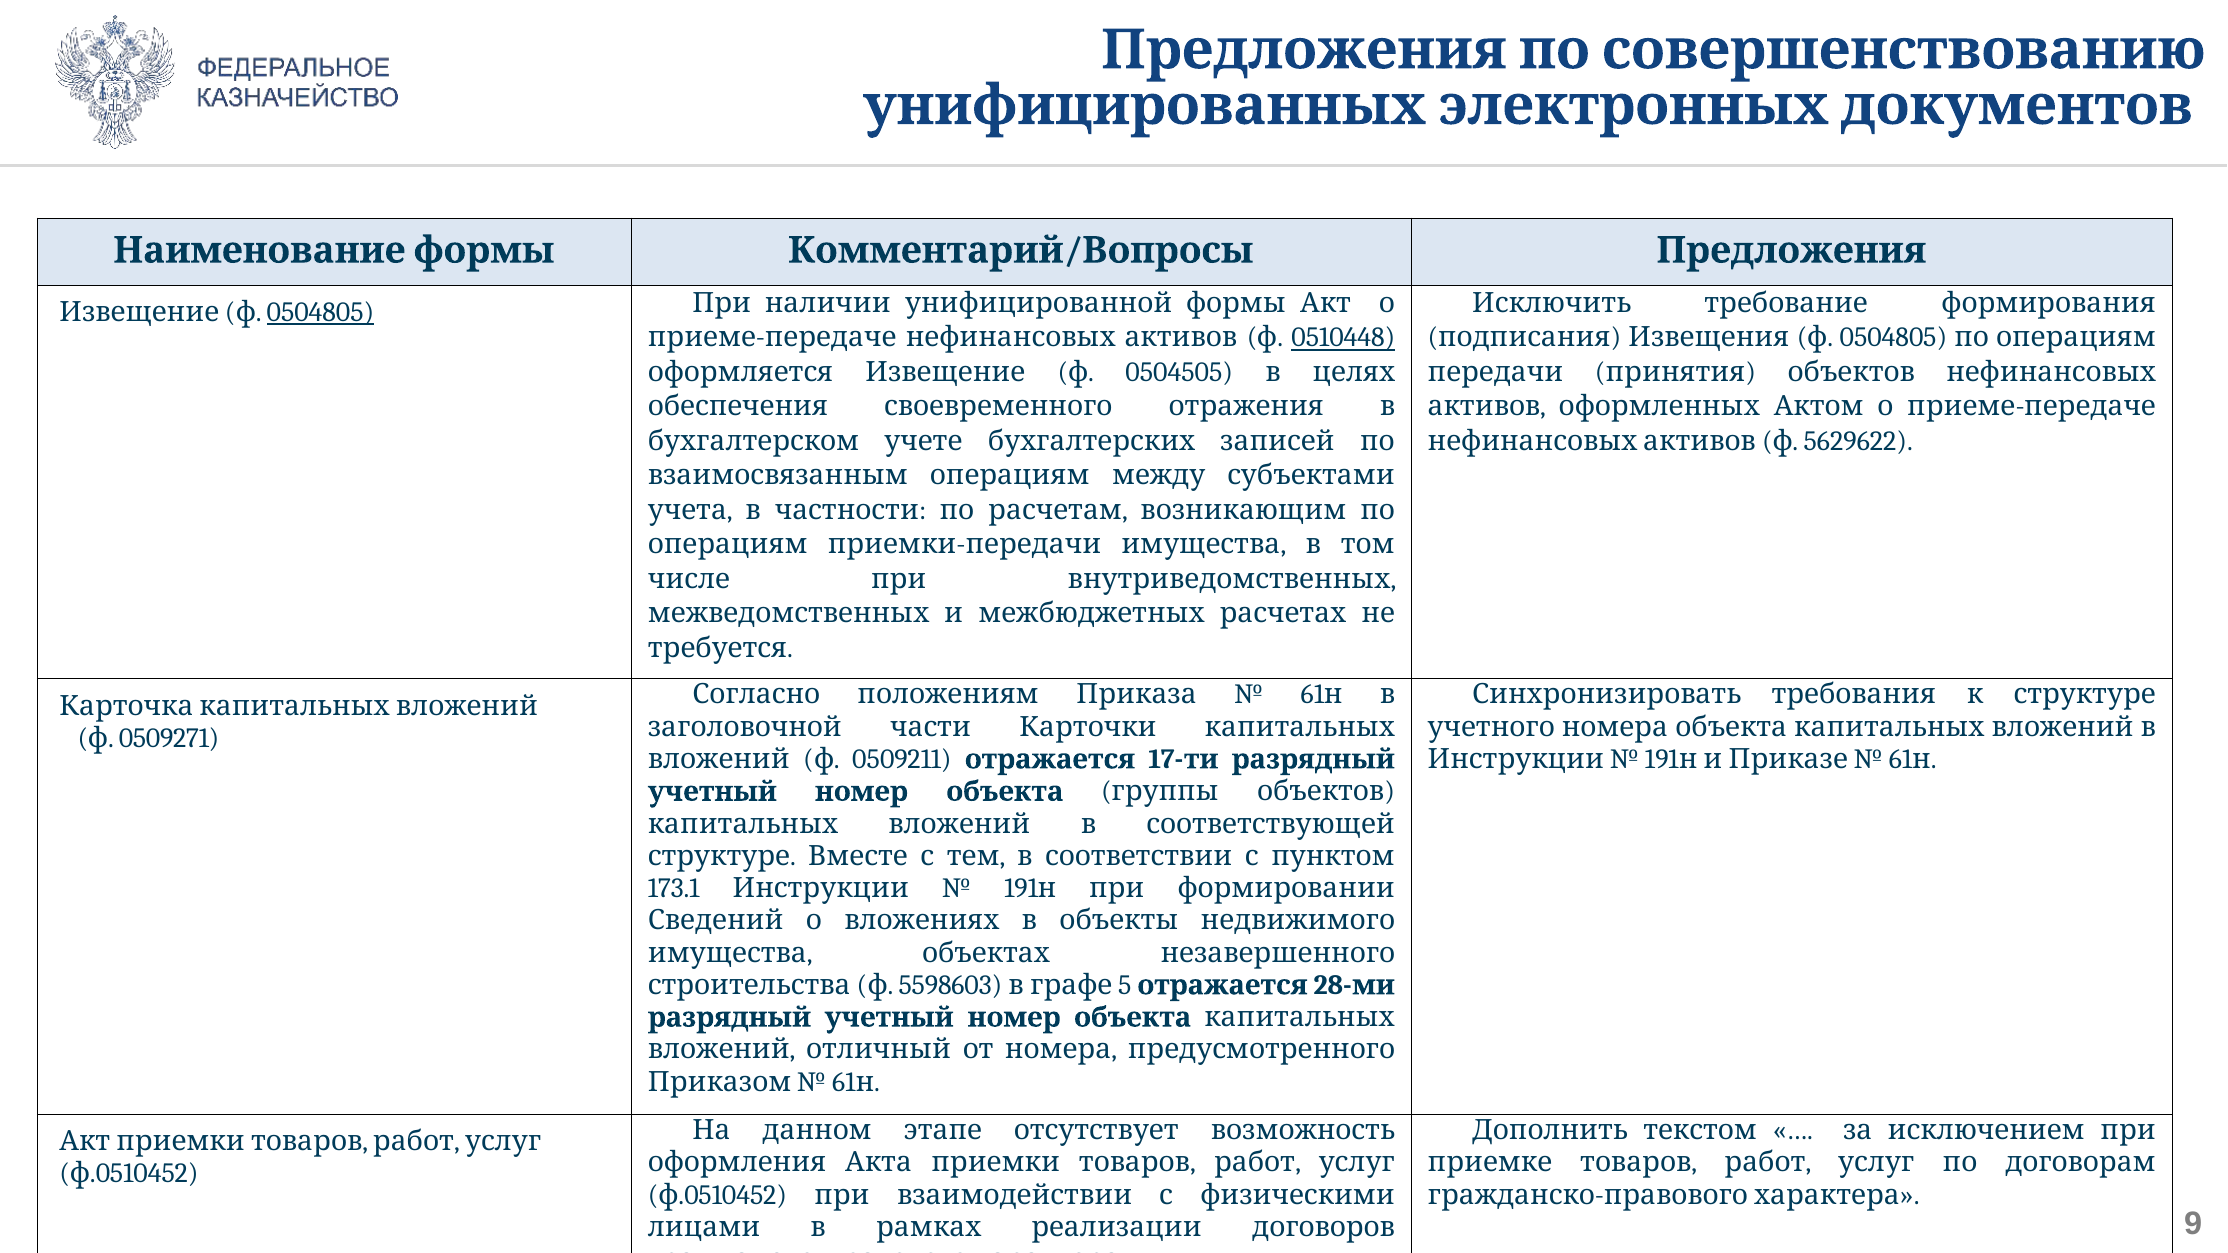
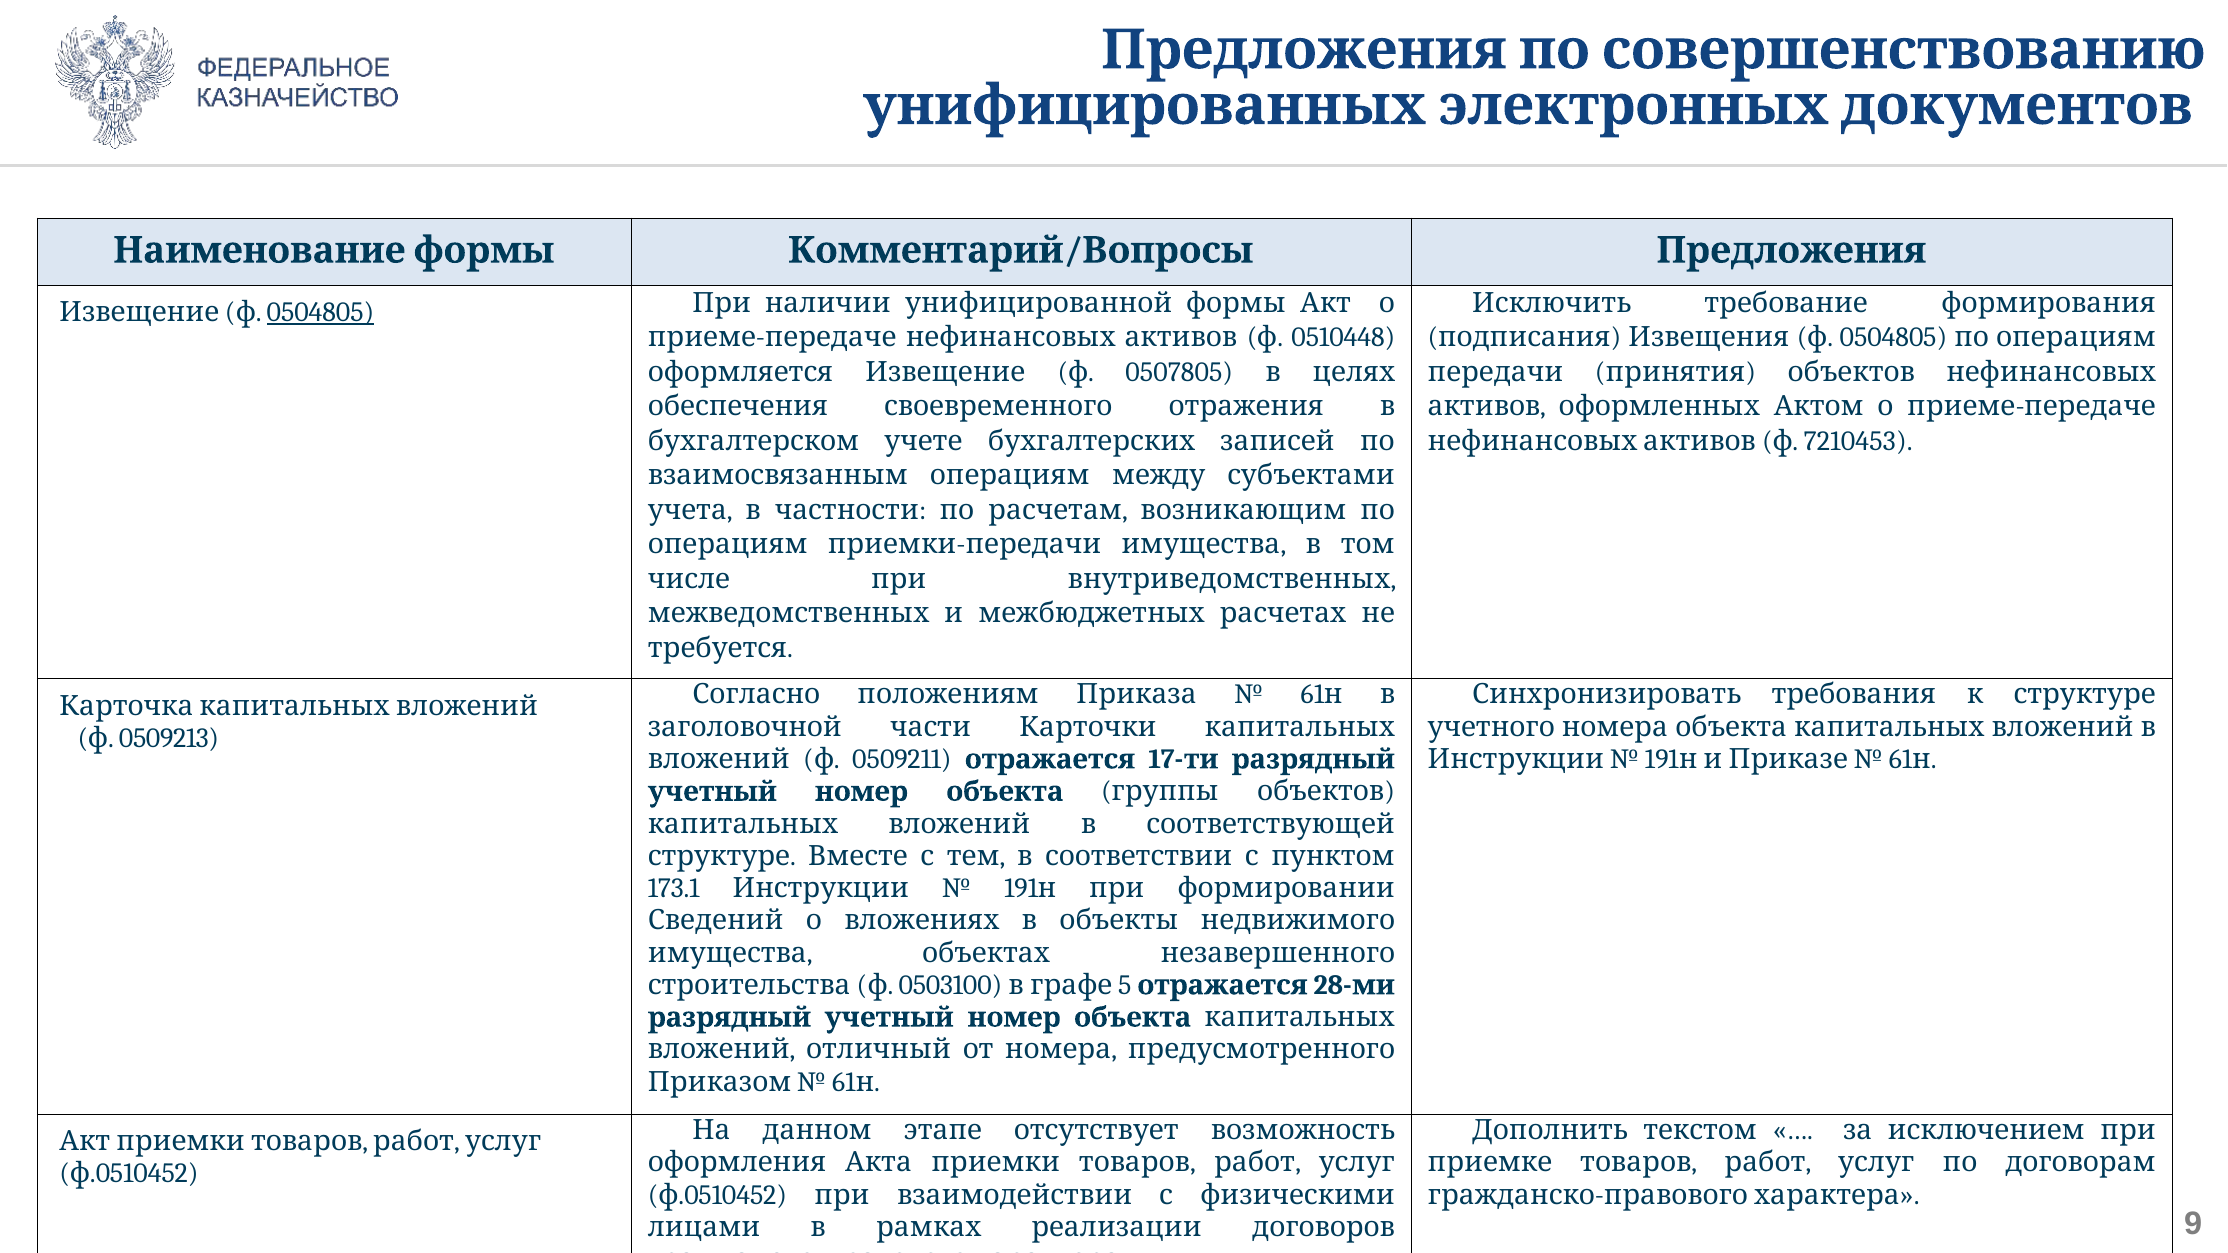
0510448 underline: present -> none
0504505: 0504505 -> 0507805
5629622: 5629622 -> 7210453
0509271: 0509271 -> 0509213
5598603: 5598603 -> 0503100
